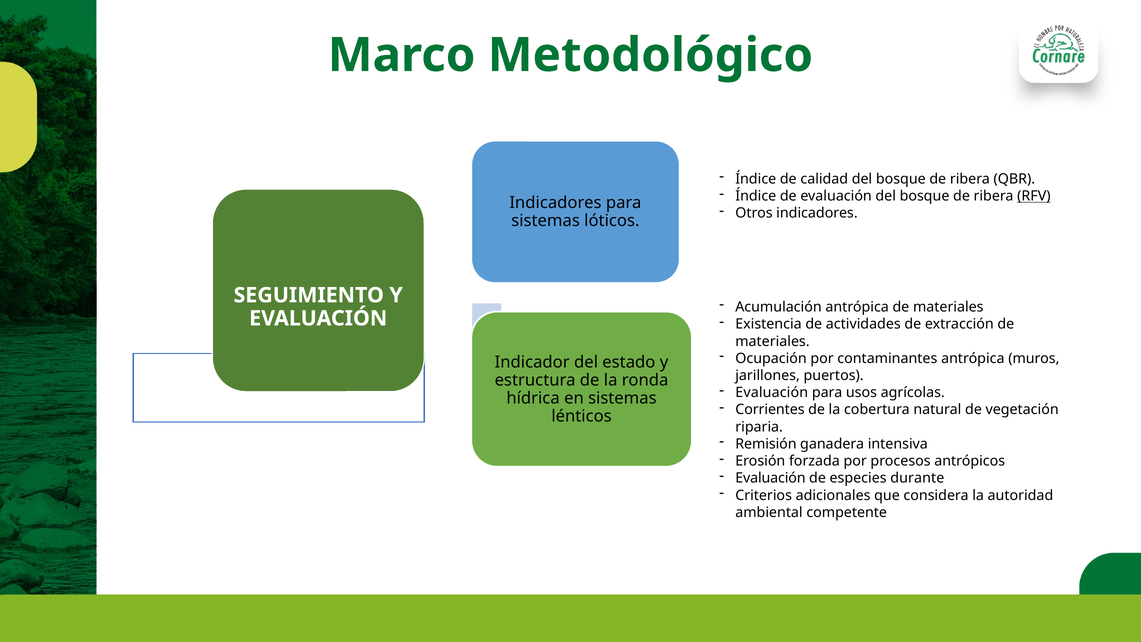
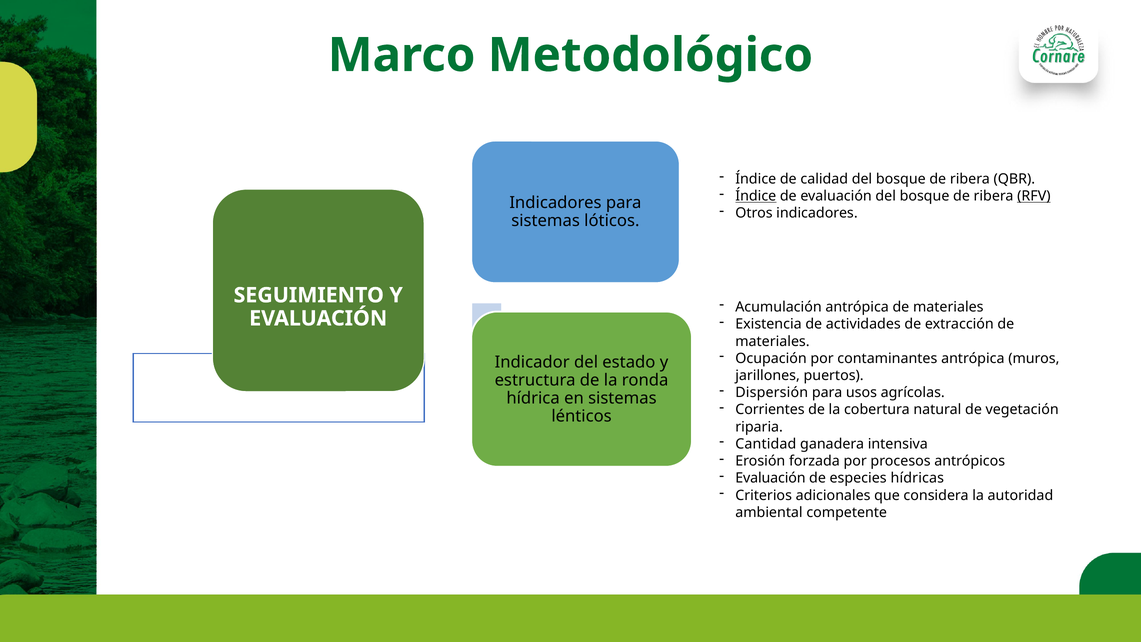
Índice at (756, 196) underline: none -> present
Evaluación at (772, 393): Evaluación -> Dispersión
Remisión: Remisión -> Cantidad
durante: durante -> hídricas
